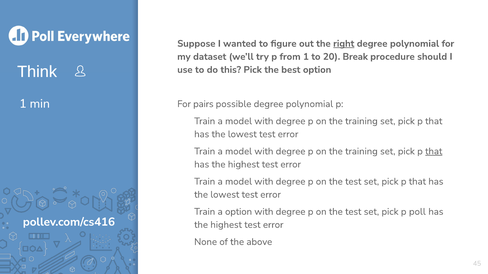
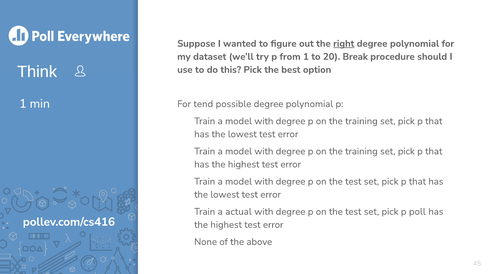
pairs: pairs -> tend
that at (434, 152) underline: present -> none
a option: option -> actual
